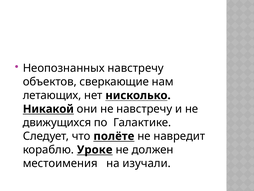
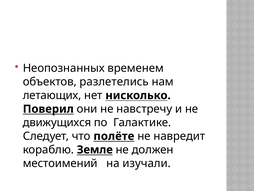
Неопознанных навстречу: навстречу -> временем
сверкающие: сверкающие -> разлетелись
Никакой: Никакой -> Поверил
Уроке: Уроке -> Земле
местоимения: местоимения -> местоимений
